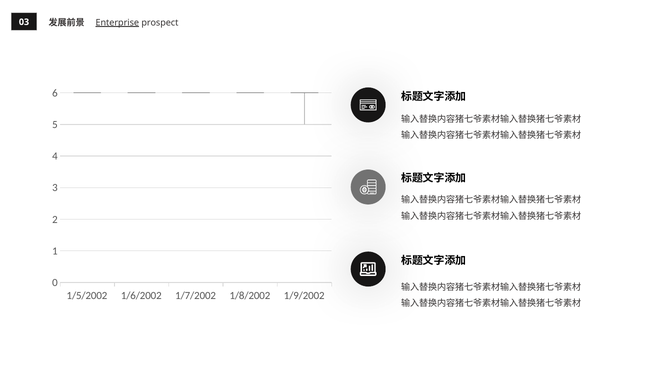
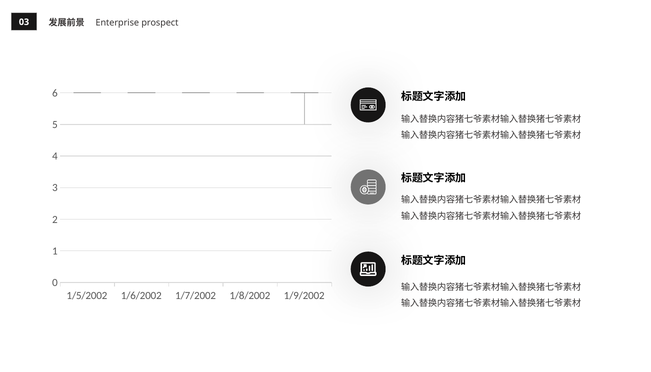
Enterprise underline: present -> none
